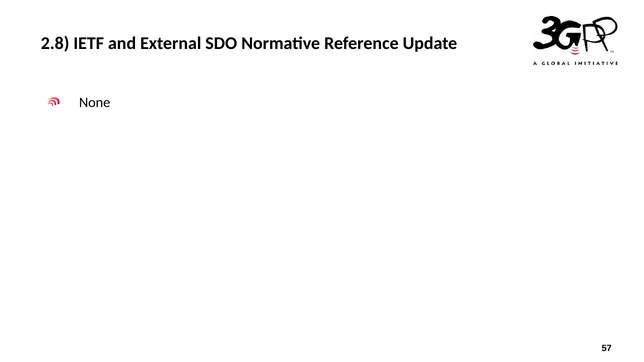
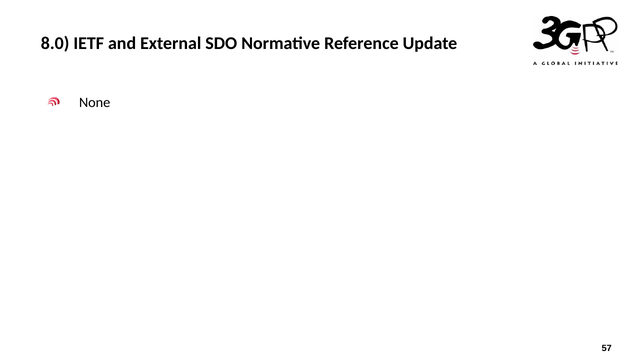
2.8: 2.8 -> 8.0
